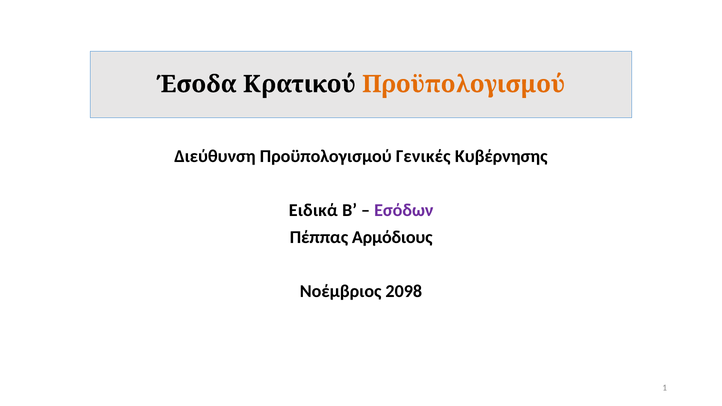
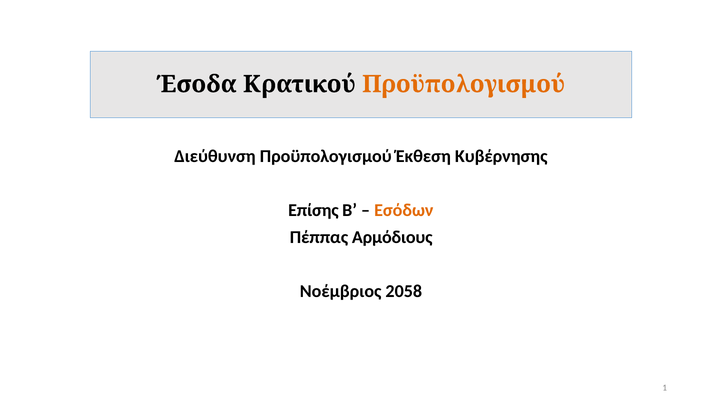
Γενικές: Γενικές -> Έκθεση
Ειδικά: Ειδικά -> Επίσης
Εσόδων colour: purple -> orange
2098: 2098 -> 2058
